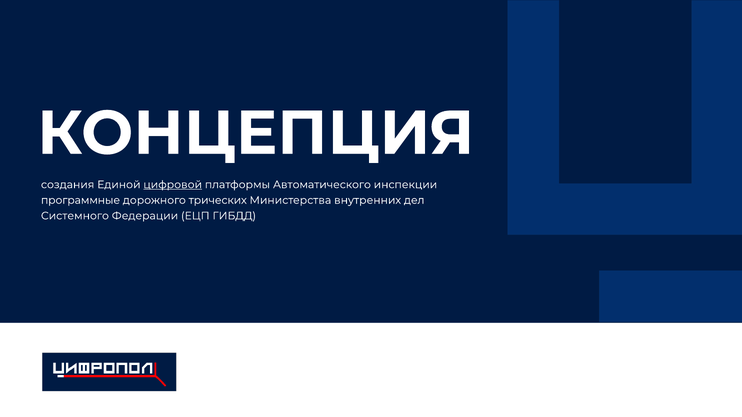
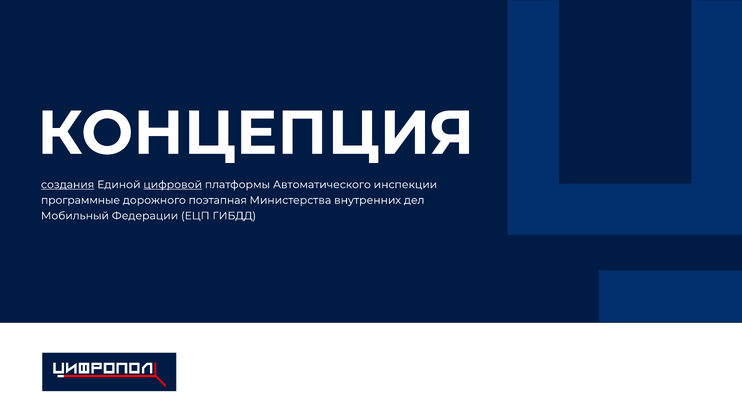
создания underline: none -> present
трических: трических -> поэтапная
Системного: Системного -> Мобильный
